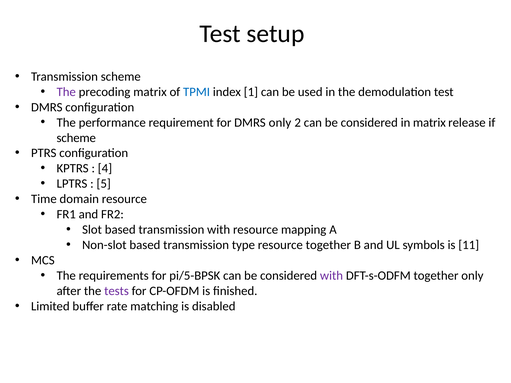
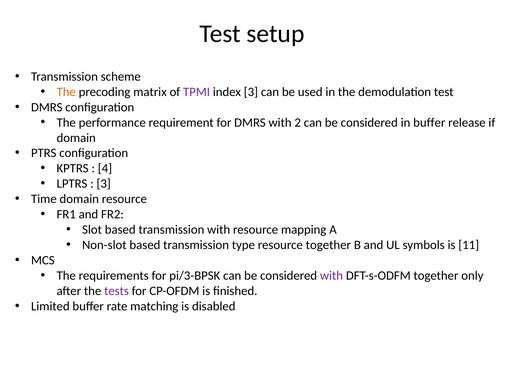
The at (66, 92) colour: purple -> orange
TPMI colour: blue -> purple
index 1: 1 -> 3
DMRS only: only -> with
in matrix: matrix -> buffer
scheme at (76, 138): scheme -> domain
5 at (104, 184): 5 -> 3
pi/5-BPSK: pi/5-BPSK -> pi/3-BPSK
